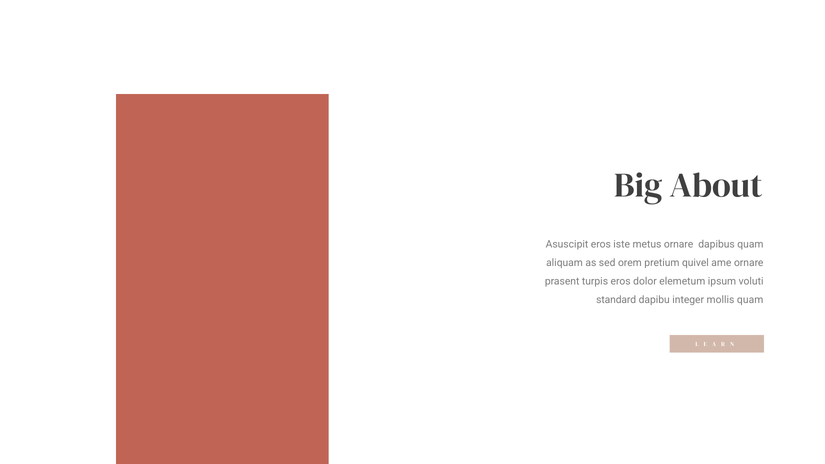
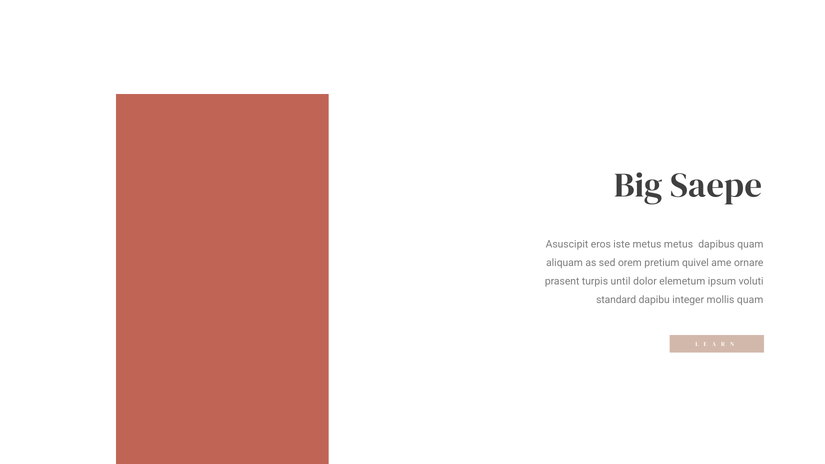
About: About -> Saepe
metus ornare: ornare -> metus
turpis eros: eros -> until
